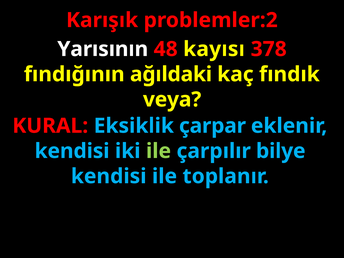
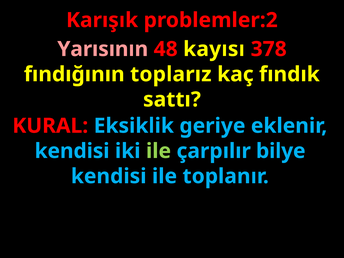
Yarısının colour: white -> pink
ağıldaki: ağıldaki -> toplarız
veya: veya -> sattı
çarpar: çarpar -> geriye
